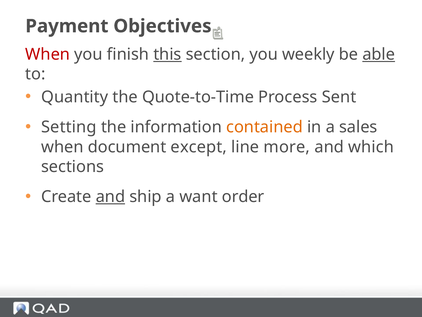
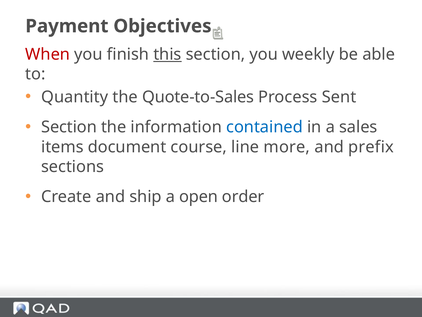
able underline: present -> none
Quote-to-Time: Quote-to-Time -> Quote-to-Sales
Setting at (69, 127): Setting -> Section
contained colour: orange -> blue
when at (62, 147): when -> items
except: except -> course
which: which -> prefix
and at (110, 197) underline: present -> none
want: want -> open
